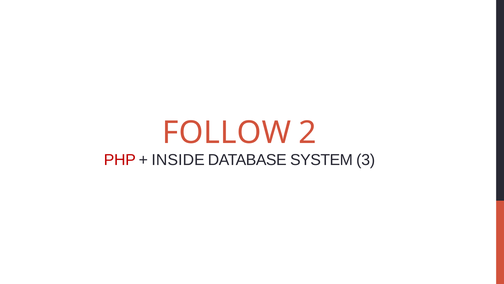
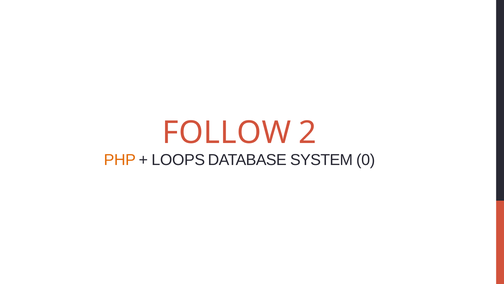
PHP colour: red -> orange
INSIDE: INSIDE -> LOOPS
3: 3 -> 0
